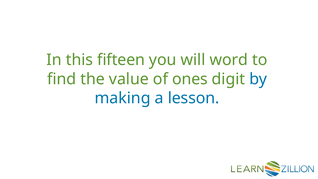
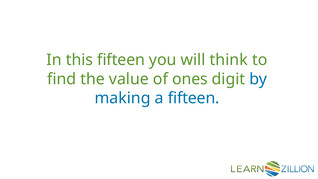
word: word -> think
a lesson: lesson -> fifteen
